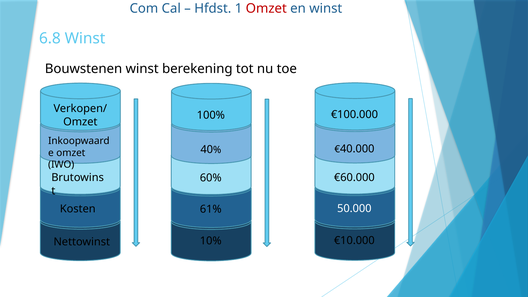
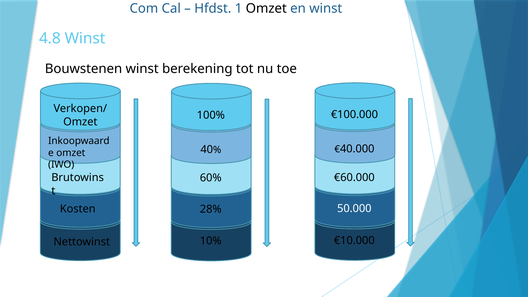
Omzet at (266, 8) colour: red -> black
6.8: 6.8 -> 4.8
61%: 61% -> 28%
